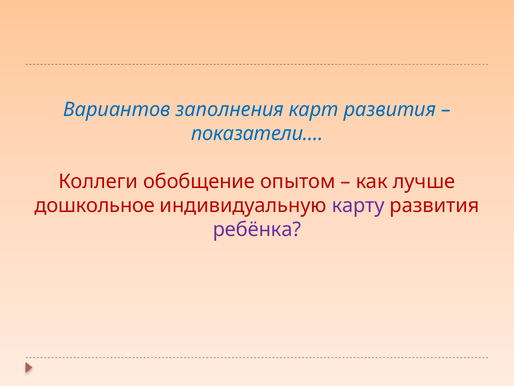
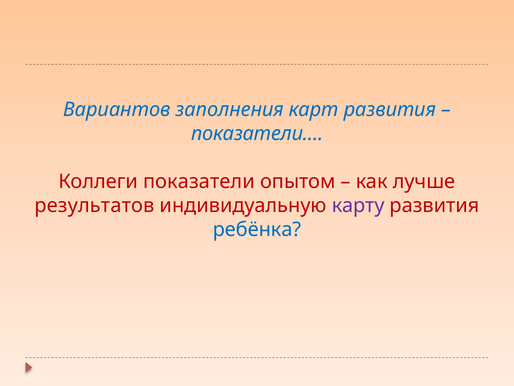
обобщение: обобщение -> показатели
дошкольное: дошкольное -> результатов
ребёнка colour: purple -> blue
